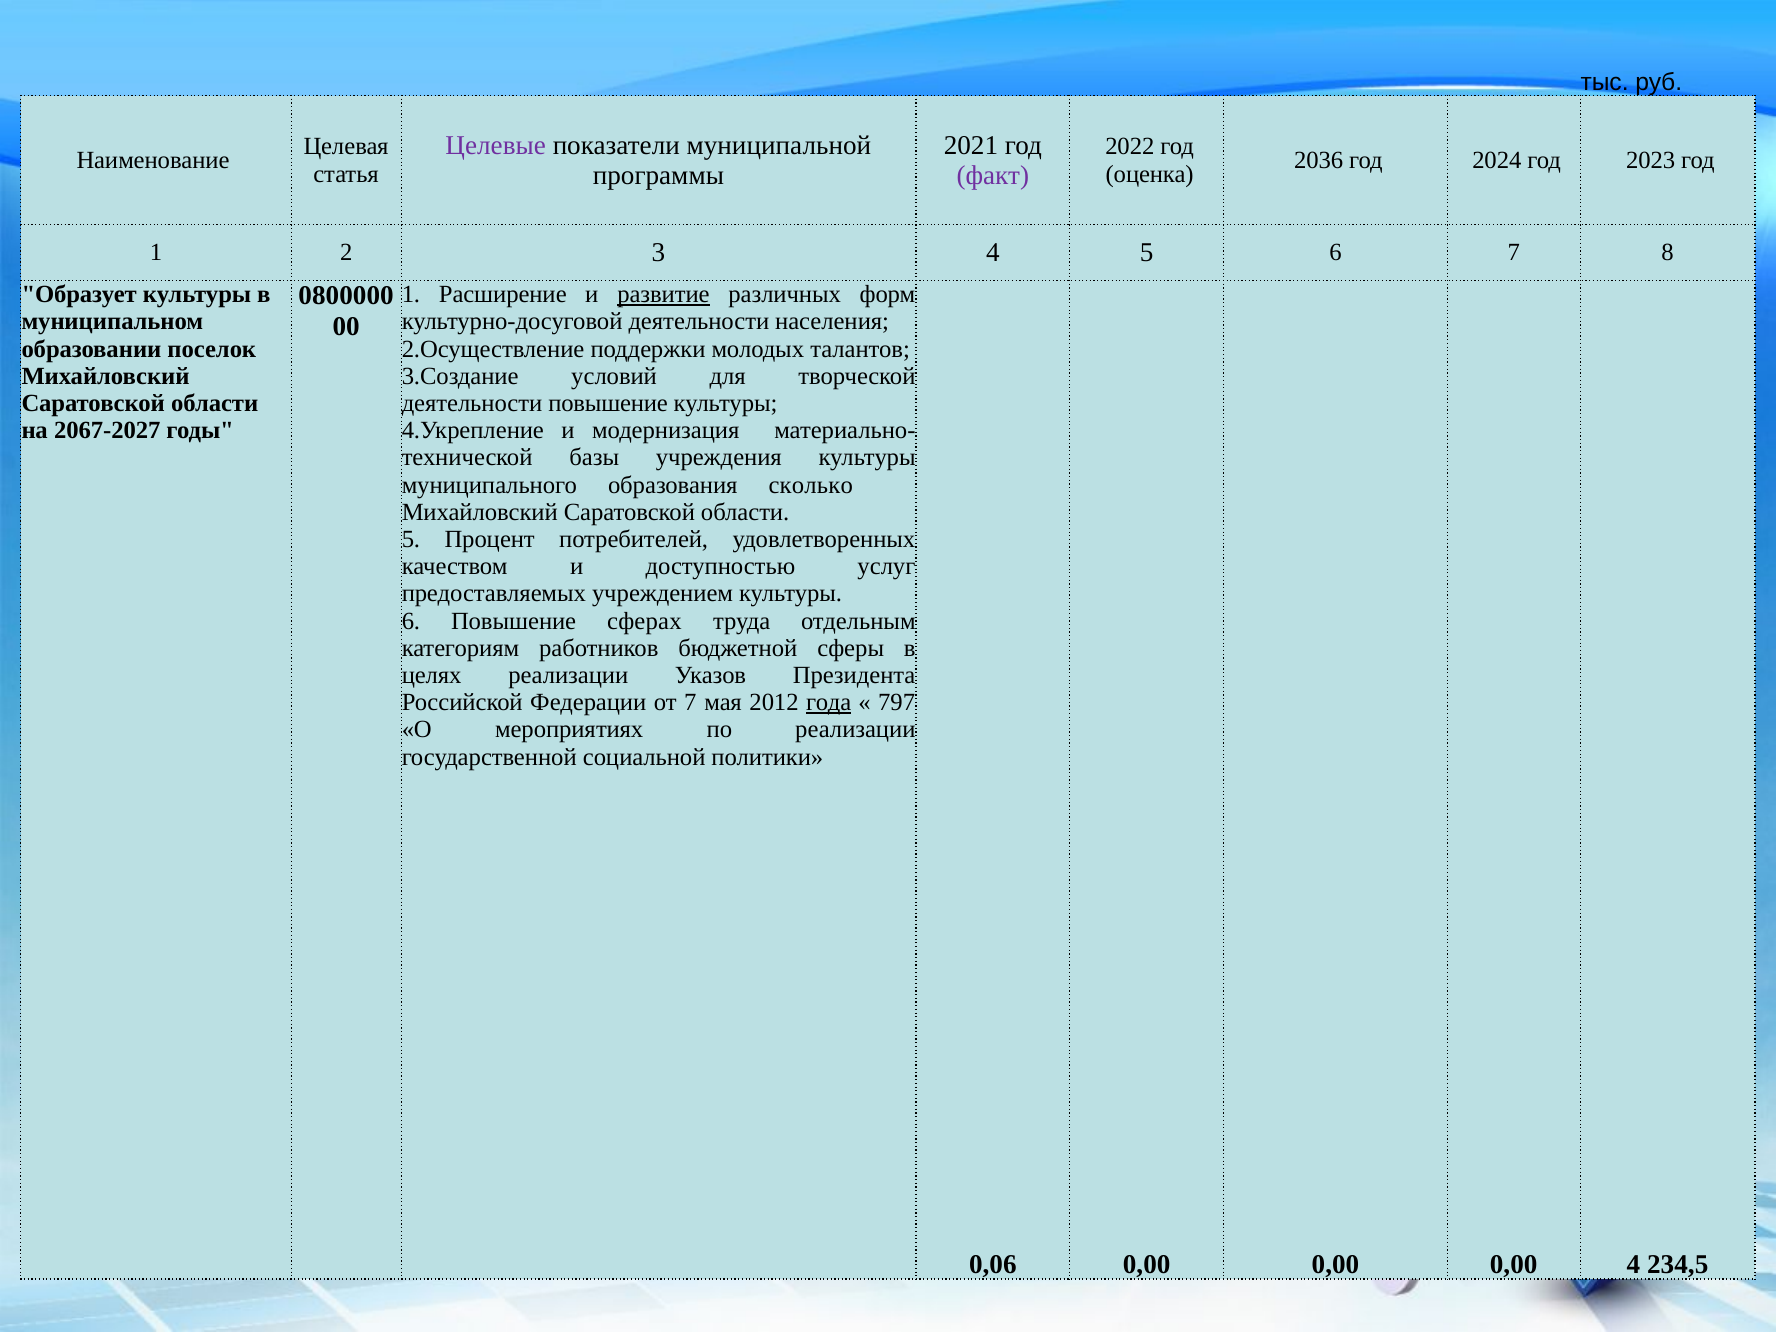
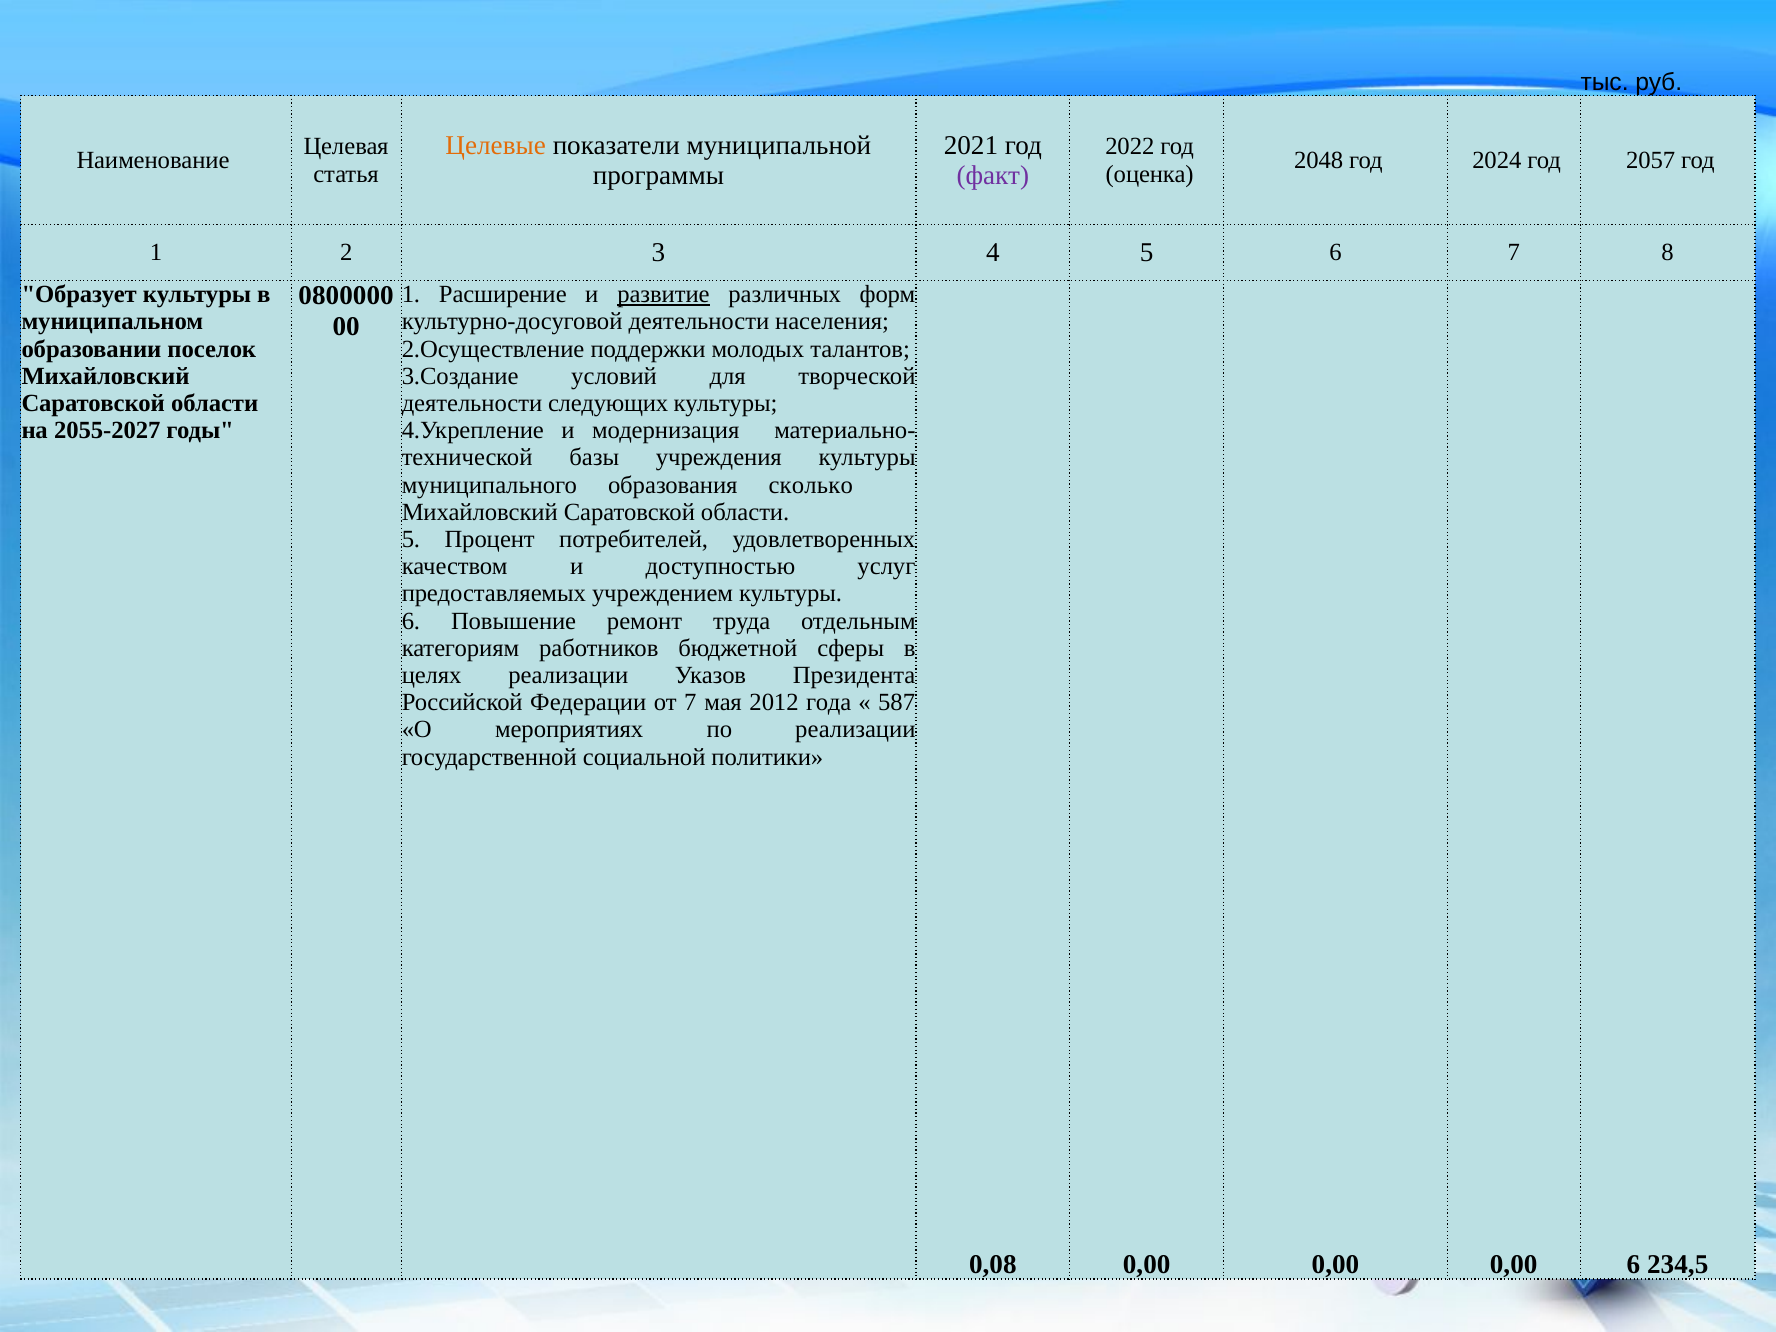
Целевые colour: purple -> orange
2036: 2036 -> 2048
2023: 2023 -> 2057
деятельности повышение: повышение -> следующих
2067-2027: 2067-2027 -> 2055-2027
сферах: сферах -> ремонт
года underline: present -> none
797: 797 -> 587
0,06: 0,06 -> 0,08
0,00 4: 4 -> 6
